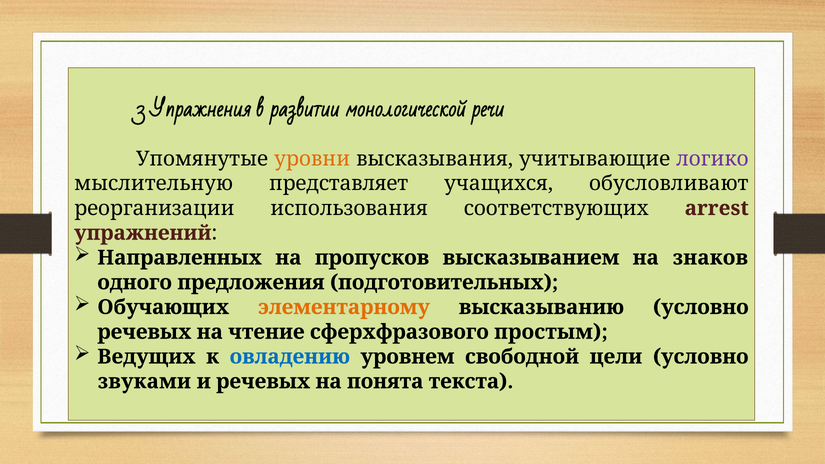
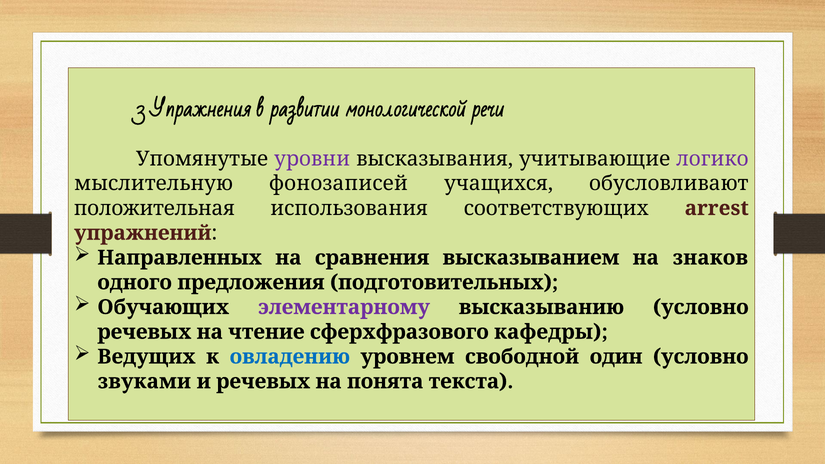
уровни colour: orange -> purple
представляет: представляет -> фонозаписей
реорганизации: реорганизации -> положительная
пропусков: пропусков -> сравнения
элементарному colour: orange -> purple
простым: простым -> кафедры
цели: цели -> один
